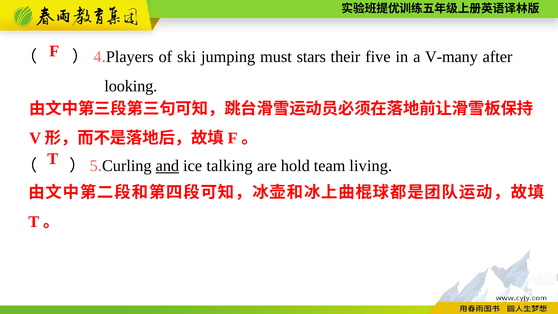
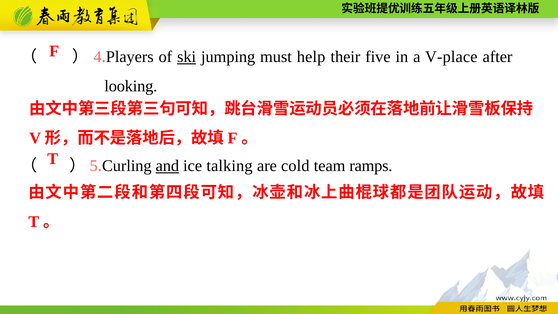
ski underline: none -> present
stars: stars -> help
V-many: V-many -> V-place
hold: hold -> cold
living: living -> ramps
